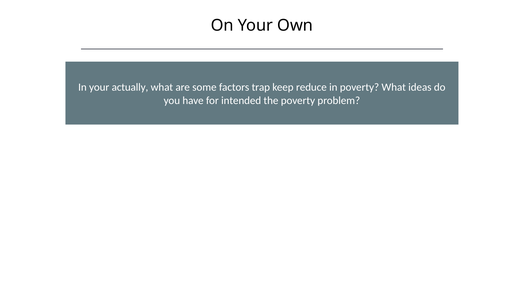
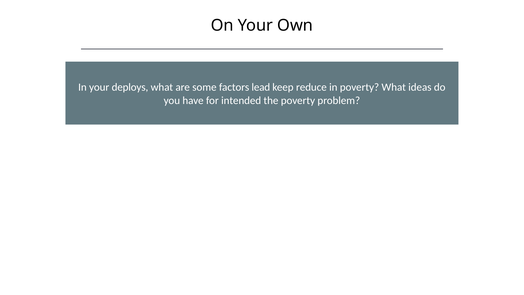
actually: actually -> deploys
trap: trap -> lead
